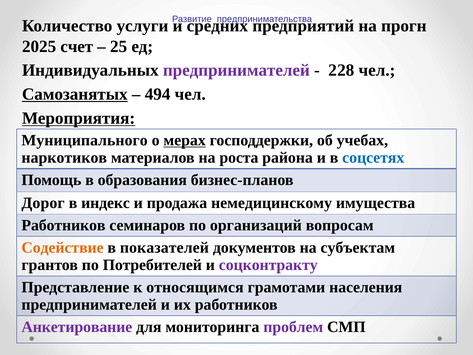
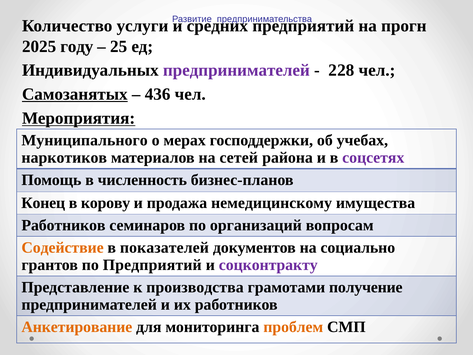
счет: счет -> году
494: 494 -> 436
мерах underline: present -> none
роста: роста -> сетей
соцсетях colour: blue -> purple
образования: образования -> численность
Дорог: Дорог -> Конец
индекс: индекс -> корову
субъектам: субъектам -> социально
по Потребителей: Потребителей -> Предприятий
относящимся: относящимся -> производства
населения: населения -> получение
Анкетирование colour: purple -> orange
проблем colour: purple -> orange
